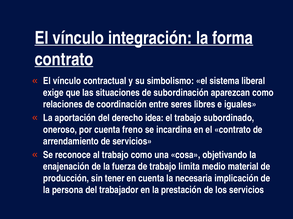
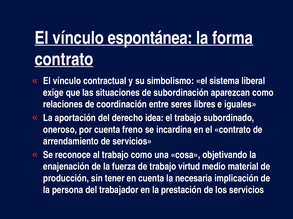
integración: integración -> espontánea
limita: limita -> virtud
